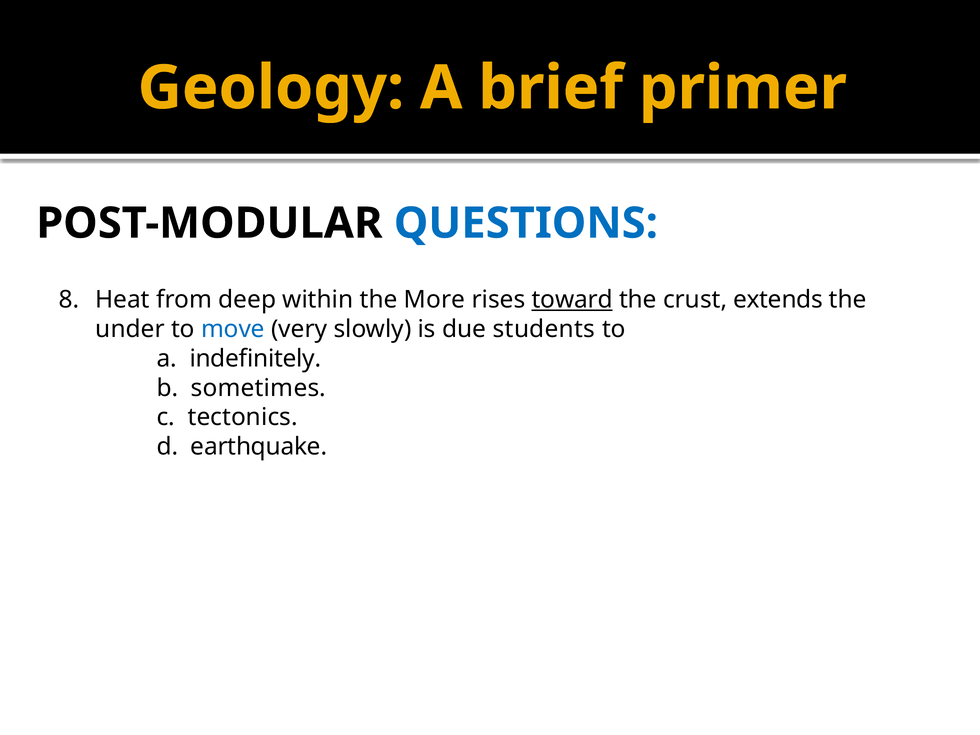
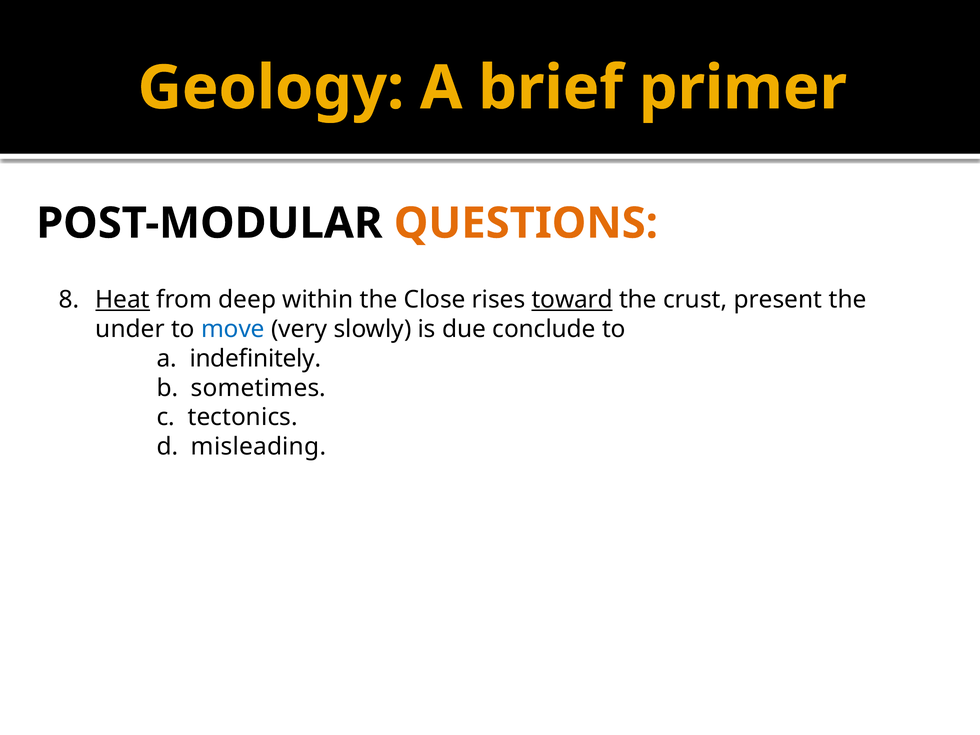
QUESTIONS colour: blue -> orange
Heat underline: none -> present
More: More -> Close
extends: extends -> present
students: students -> conclude
earthquake: earthquake -> misleading
